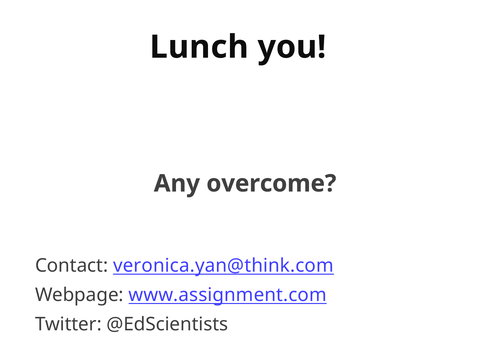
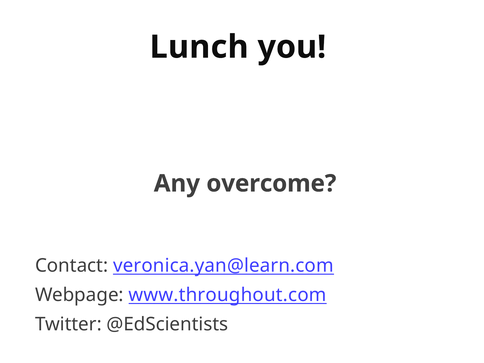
veronica.yan@think.com: veronica.yan@think.com -> veronica.yan@learn.com
www.assignment.com: www.assignment.com -> www.throughout.com
